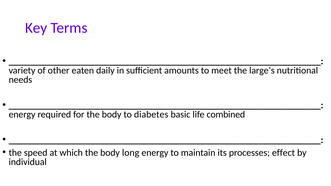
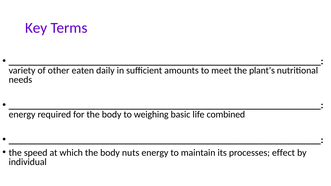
large’s: large’s -> plant’s
diabetes: diabetes -> weighing
long: long -> nuts
